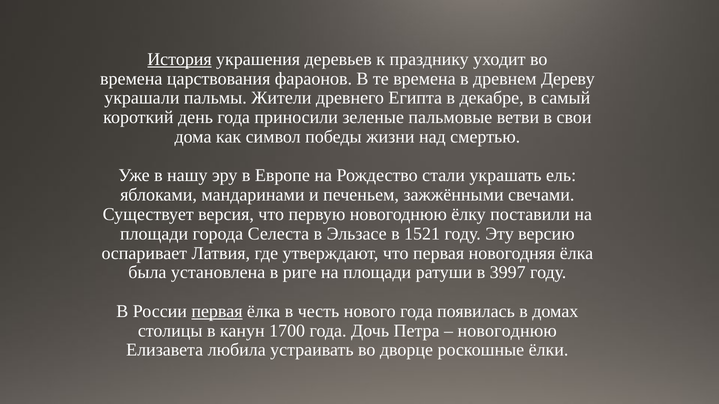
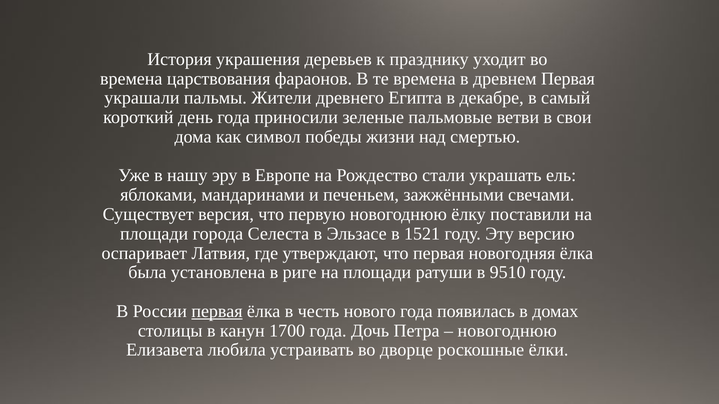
История underline: present -> none
древнем Дереву: Дереву -> Первая
3997: 3997 -> 9510
